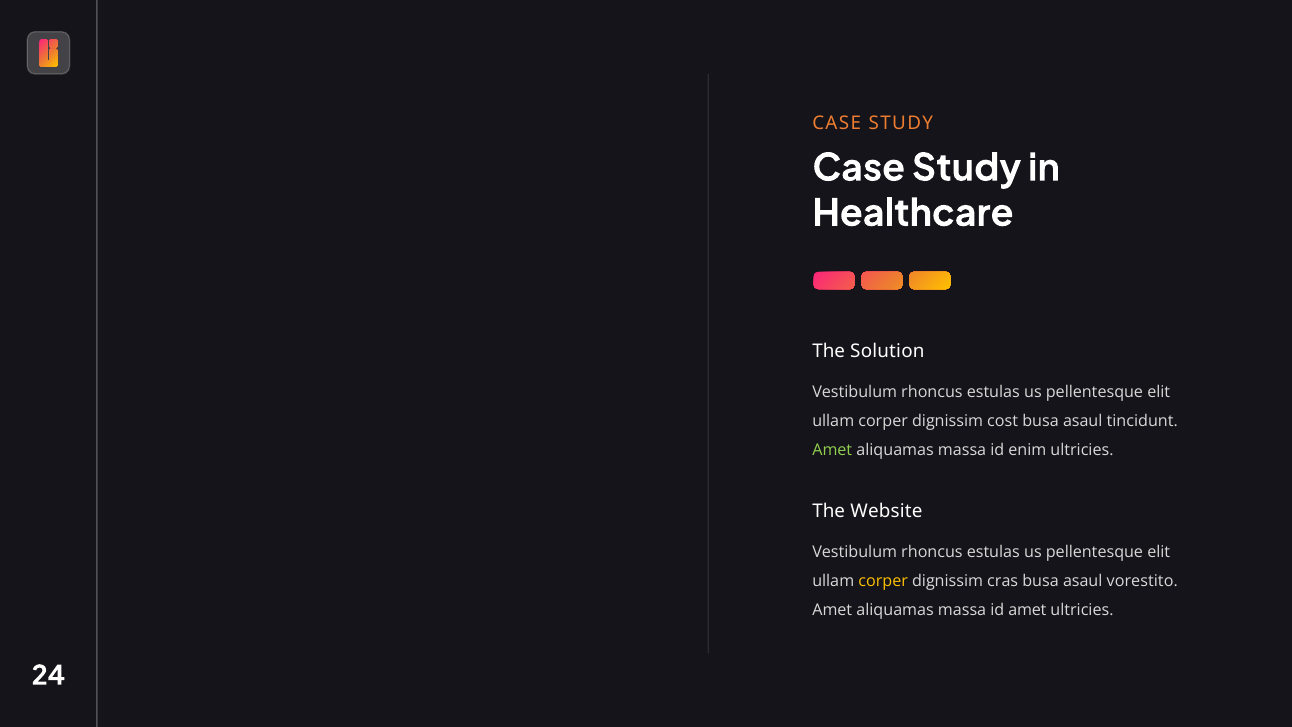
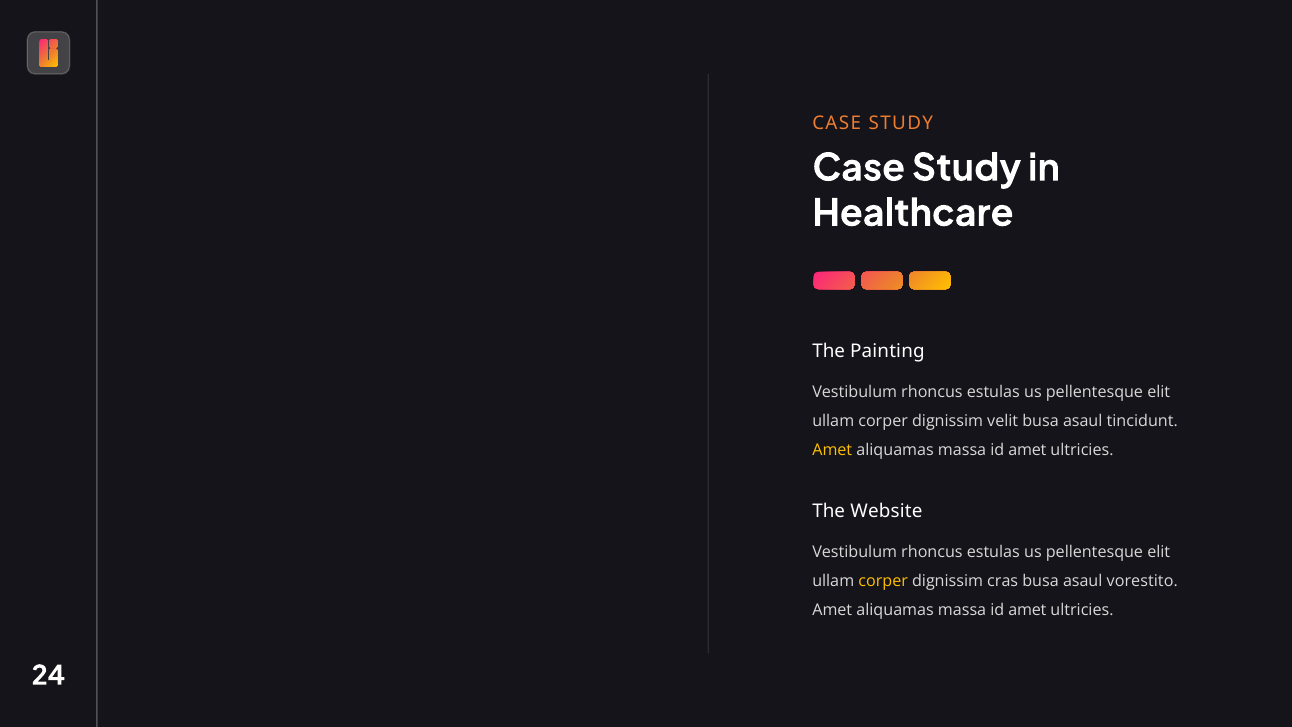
Solution: Solution -> Painting
cost: cost -> velit
Amet at (832, 450) colour: light green -> yellow
enim at (1027, 450): enim -> amet
